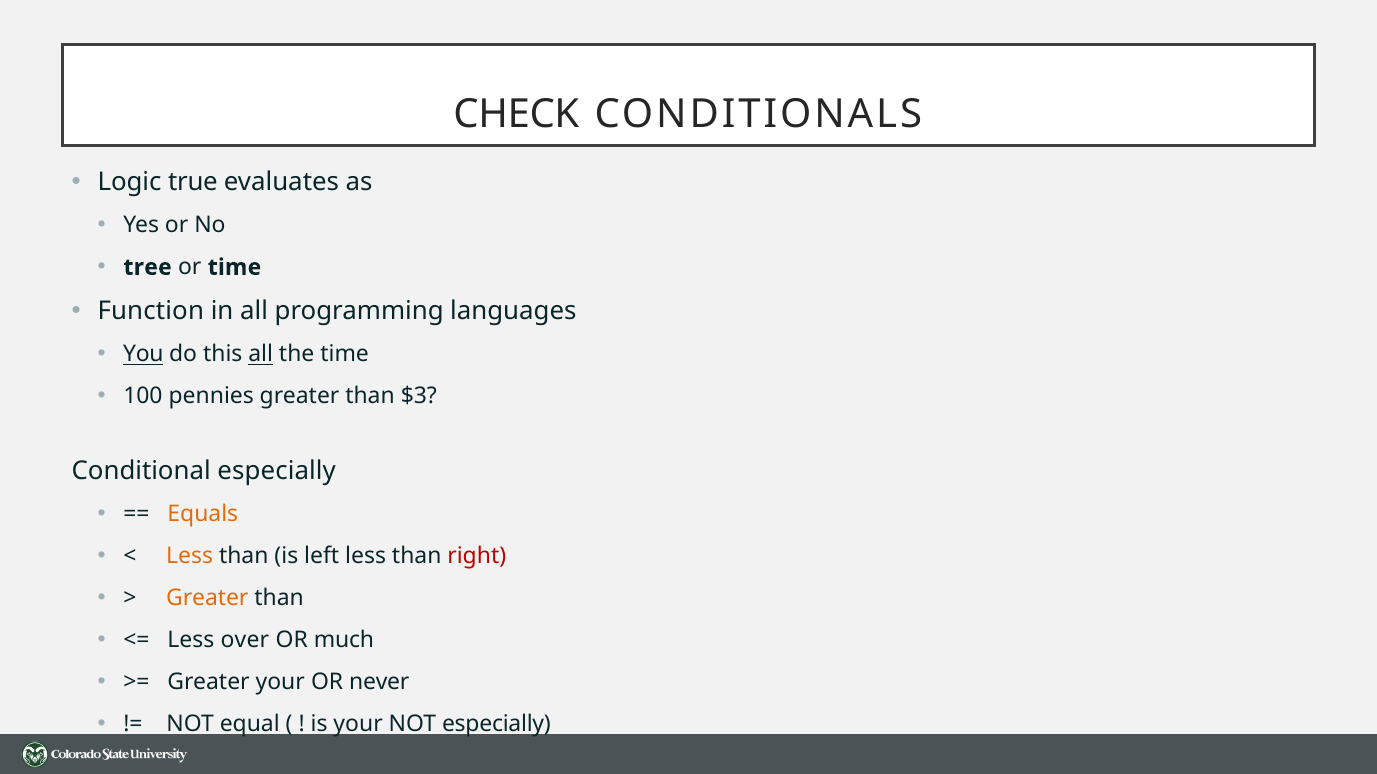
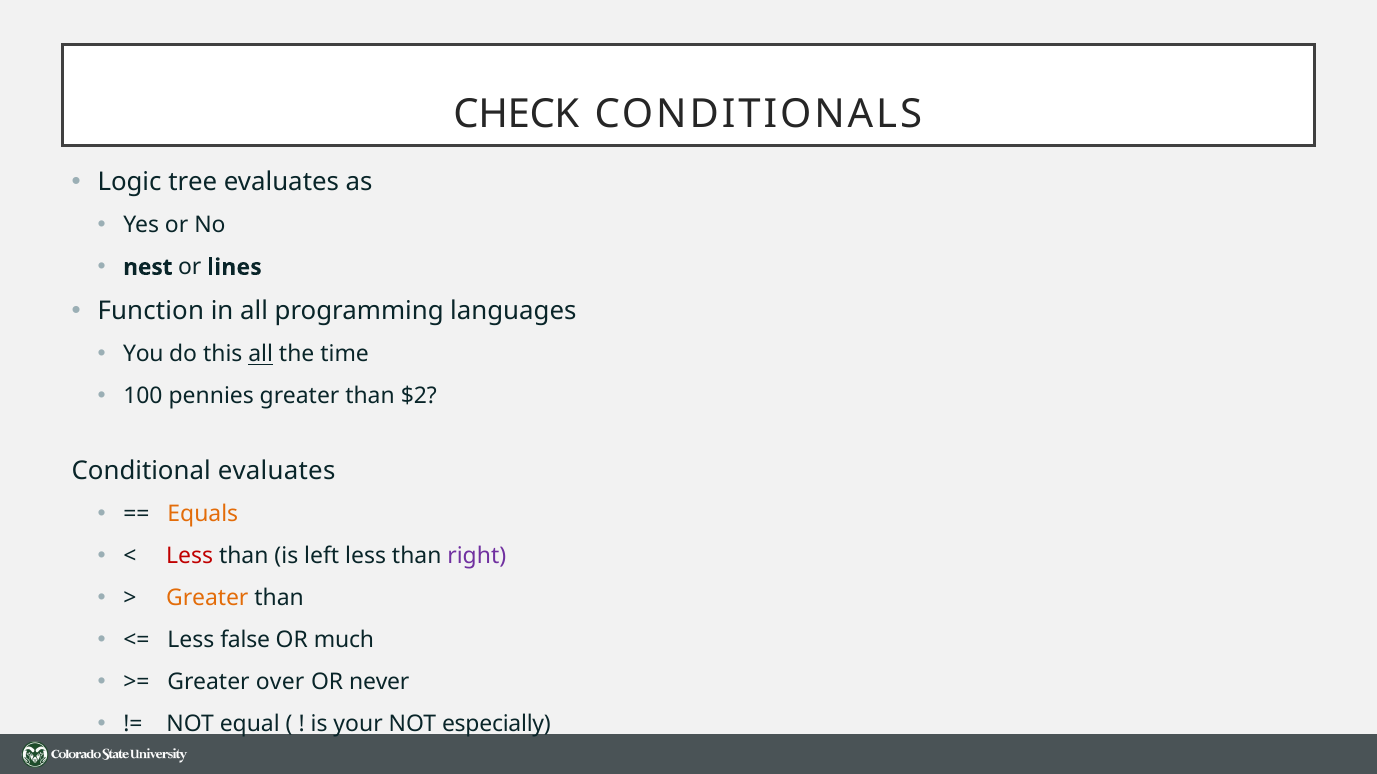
true: true -> tree
tree: tree -> nest
or time: time -> lines
You underline: present -> none
$3: $3 -> $2
Conditional especially: especially -> evaluates
Less at (190, 557) colour: orange -> red
right colour: red -> purple
over: over -> false
Greater your: your -> over
